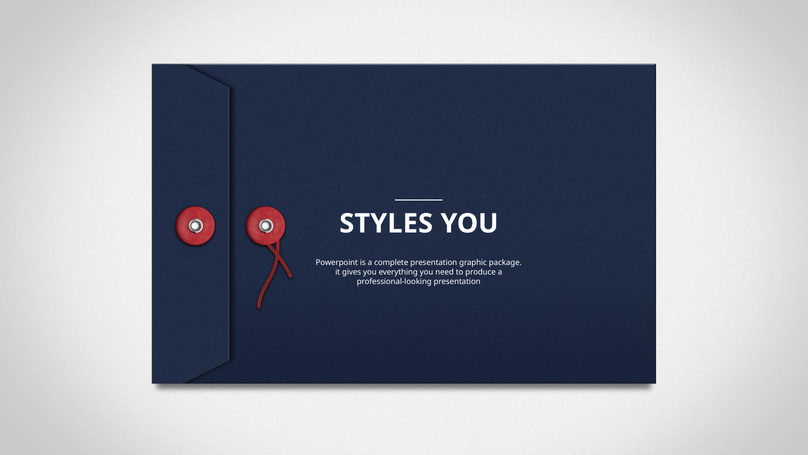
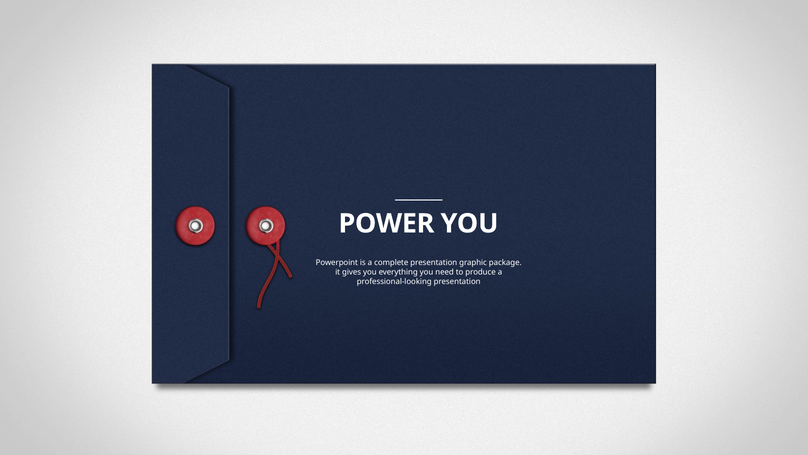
STYLES: STYLES -> POWER
